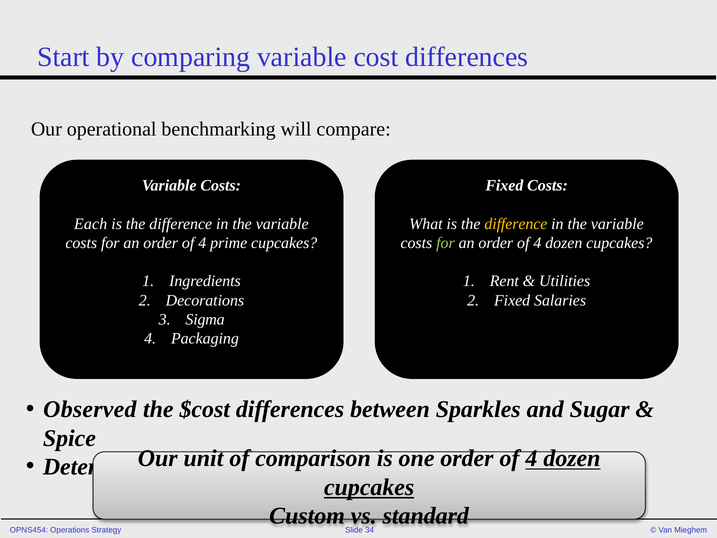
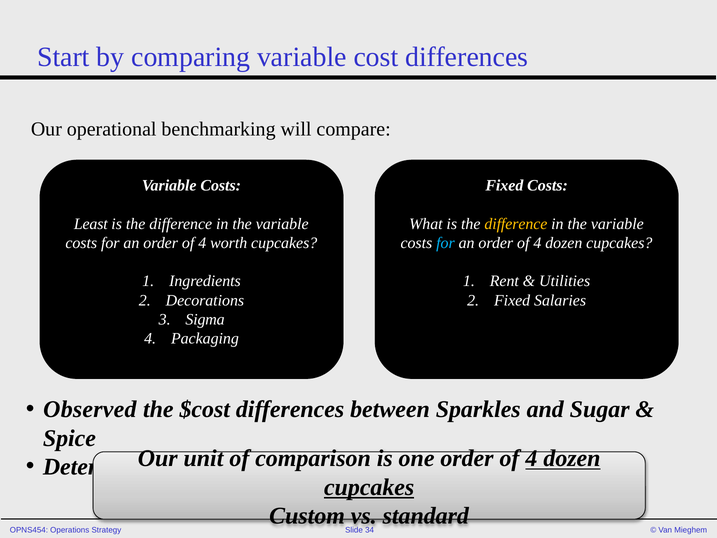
Each: Each -> Least
prime: prime -> worth
for at (445, 243) colour: light green -> light blue
